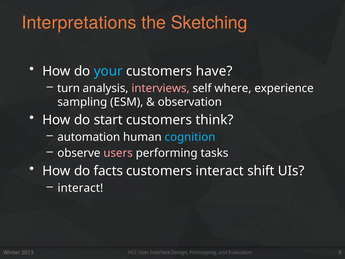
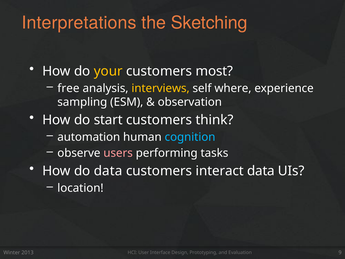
your colour: light blue -> yellow
have: have -> most
turn: turn -> free
interviews colour: pink -> yellow
do facts: facts -> data
interact shift: shift -> data
interact at (80, 188): interact -> location
